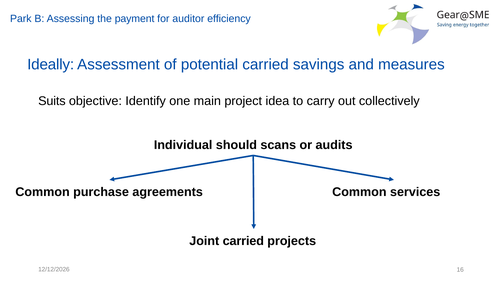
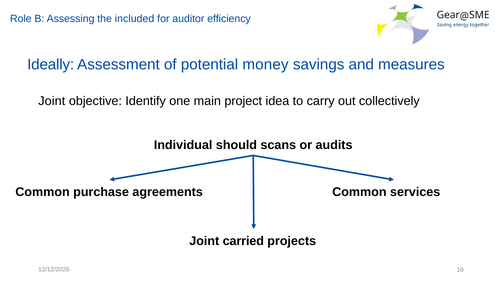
Park: Park -> Role
payment: payment -> included
potential carried: carried -> money
Suits at (52, 101): Suits -> Joint
